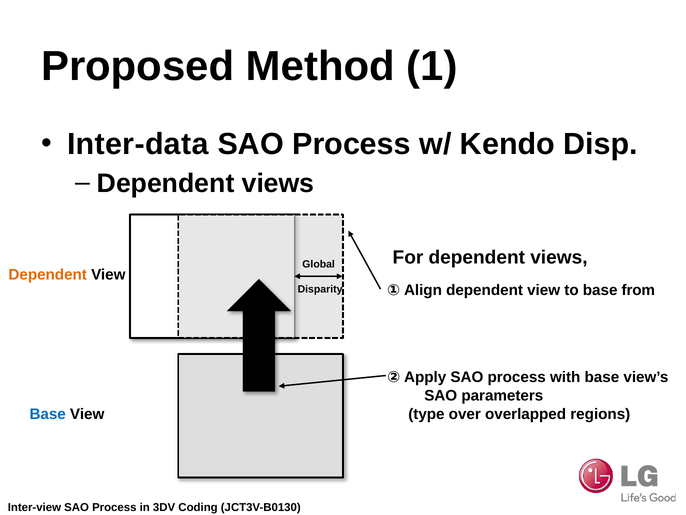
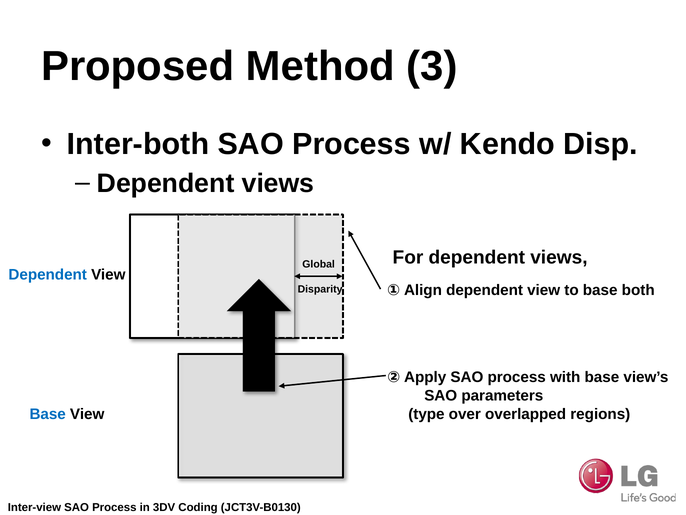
1: 1 -> 3
Inter-data: Inter-data -> Inter-both
Dependent at (48, 275) colour: orange -> blue
from: from -> both
